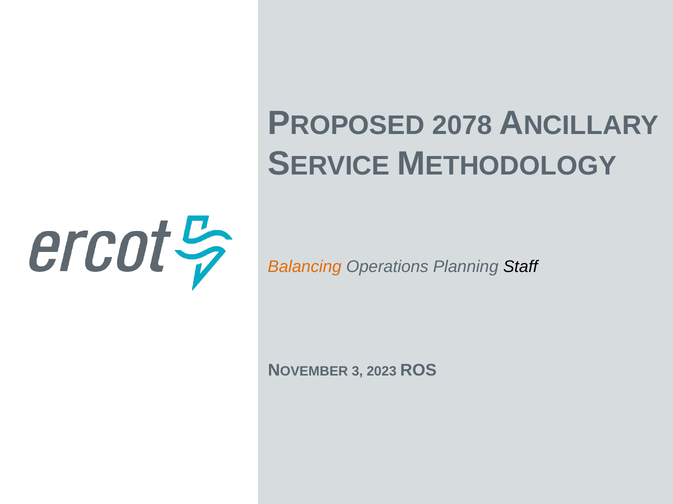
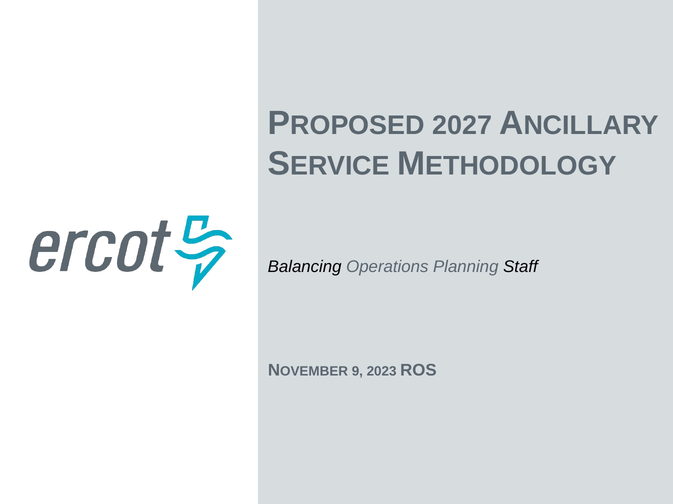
2078: 2078 -> 2027
Balancing colour: orange -> black
3: 3 -> 9
